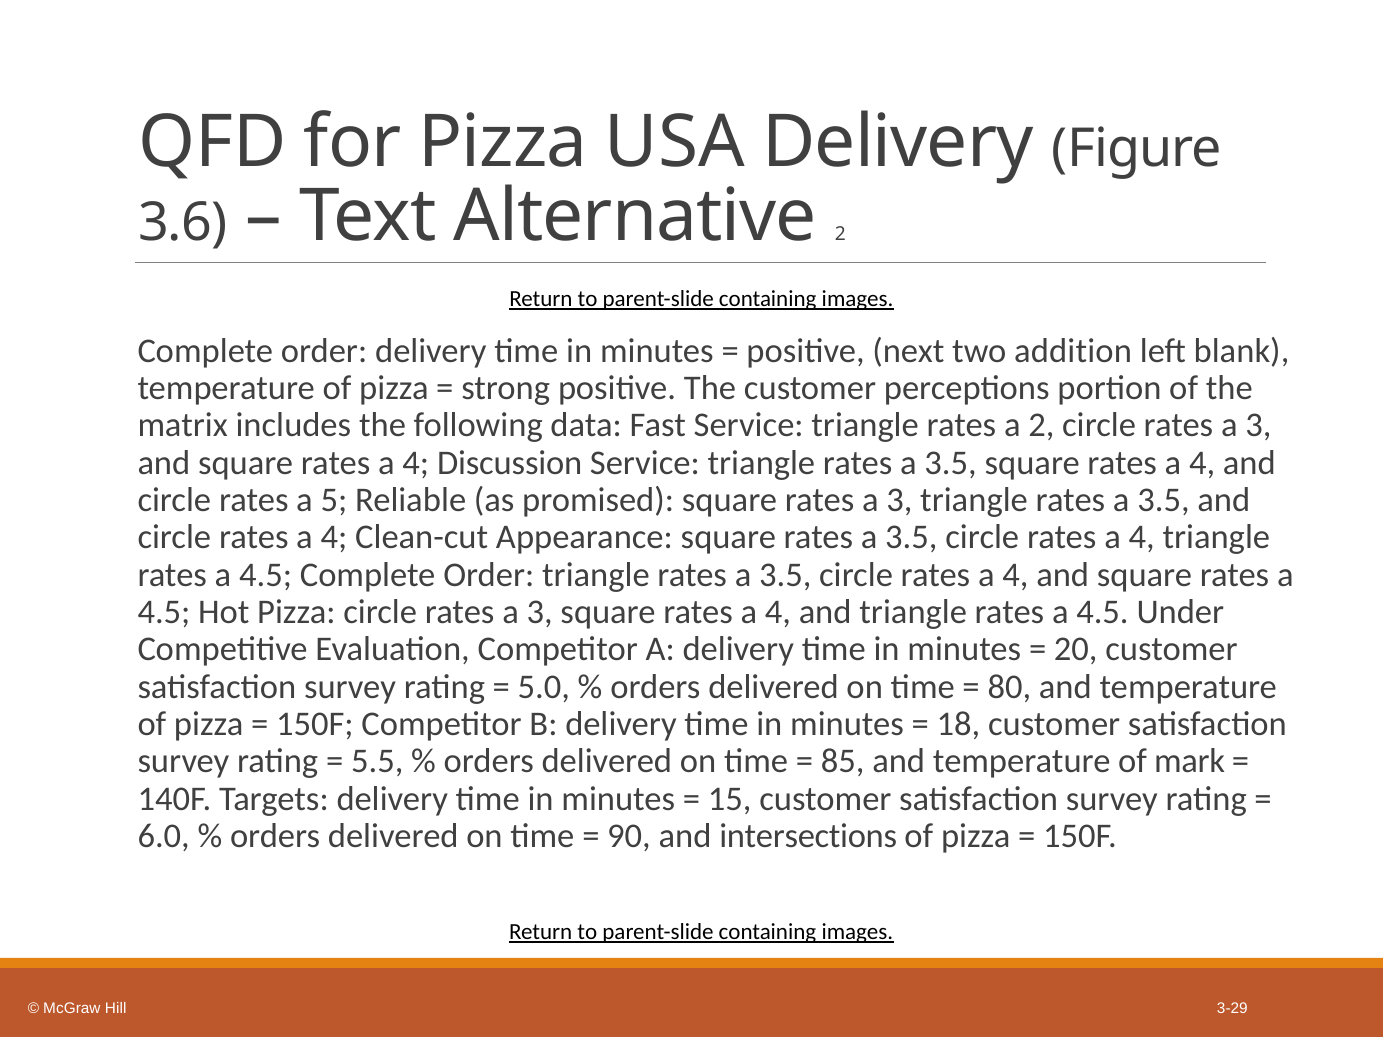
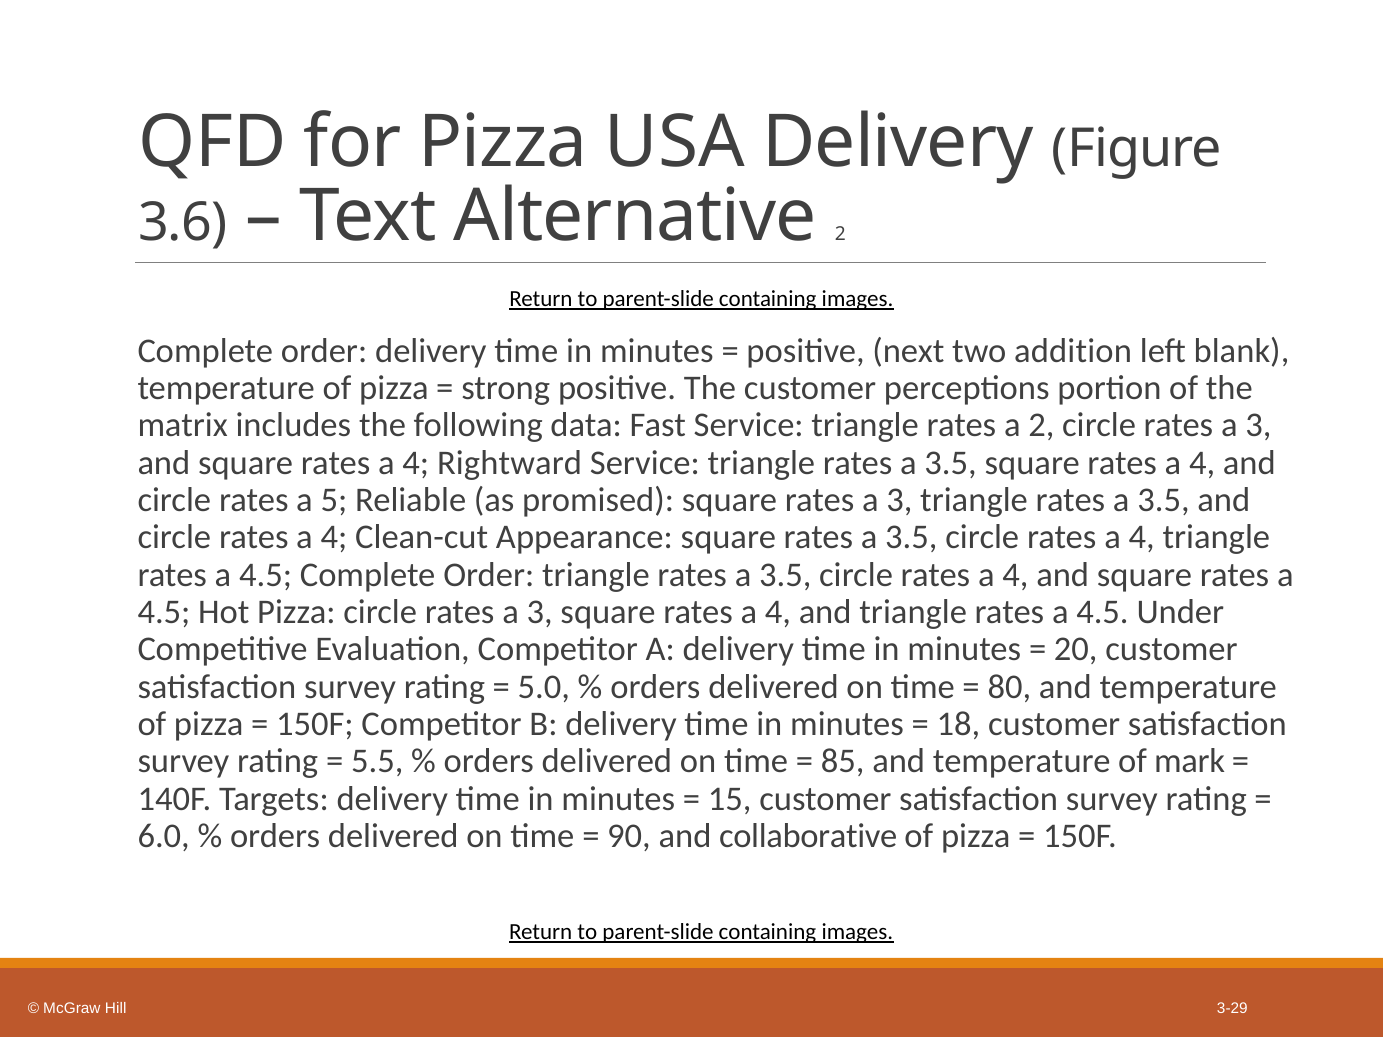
Discussion: Discussion -> Rightward
intersections: intersections -> collaborative
